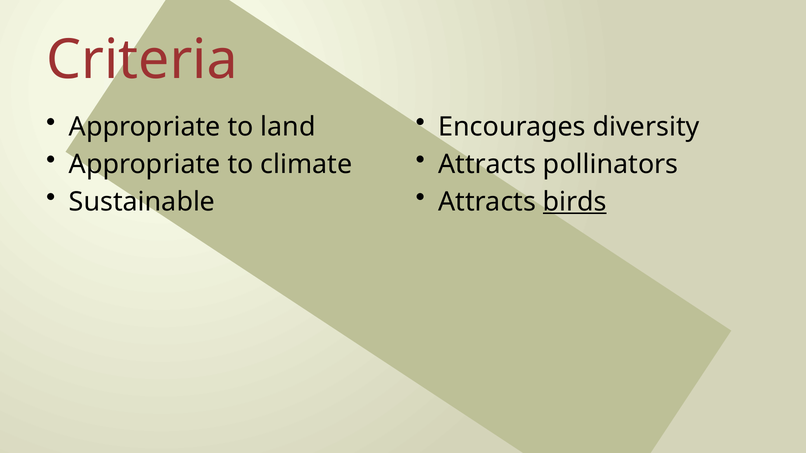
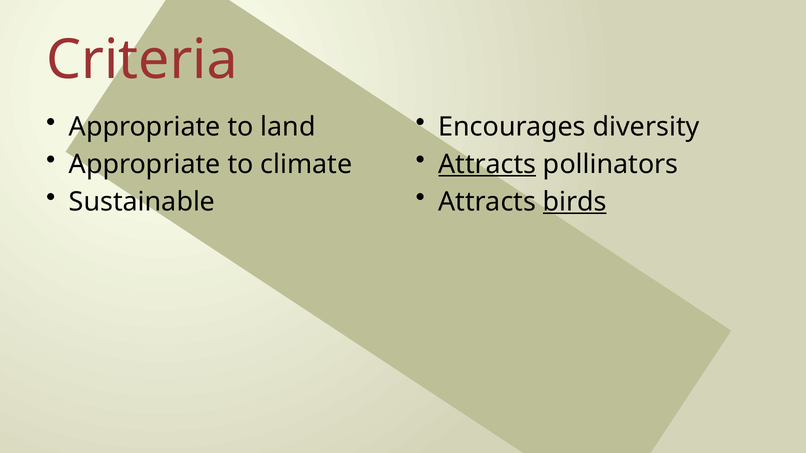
Attracts at (487, 164) underline: none -> present
